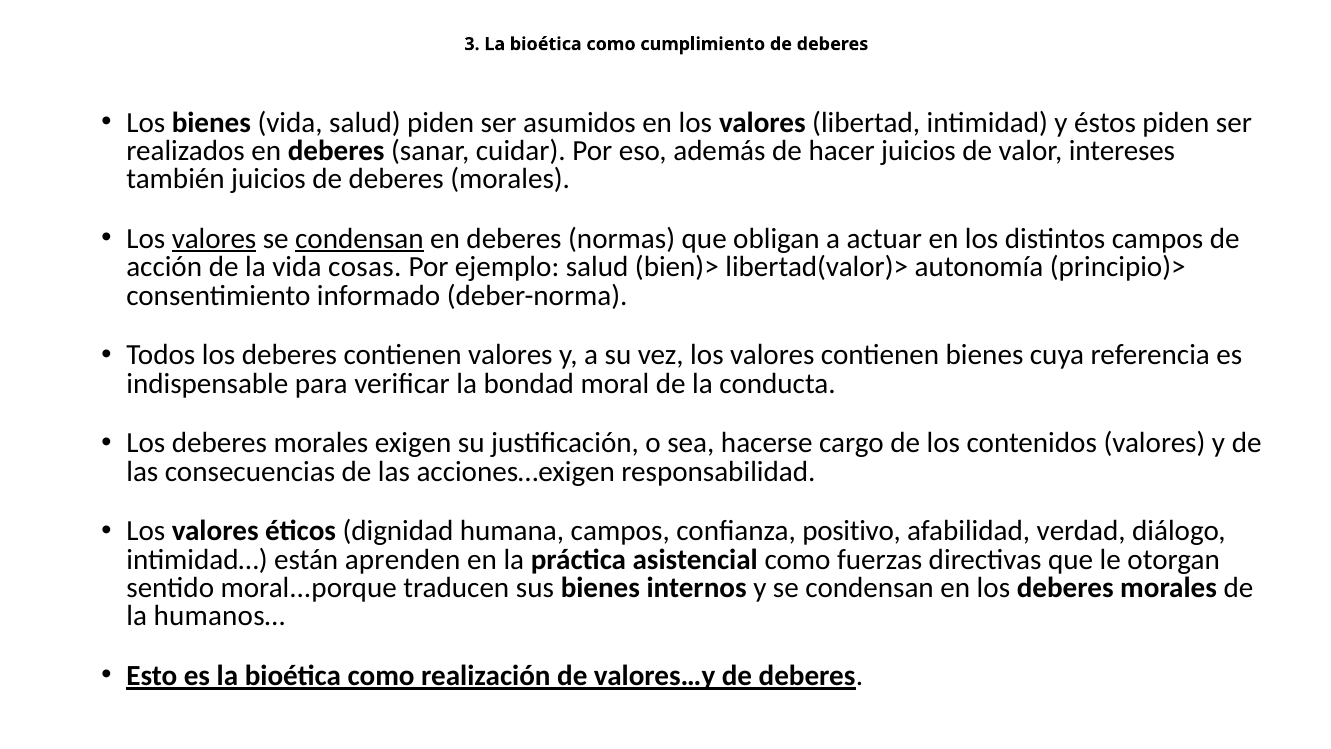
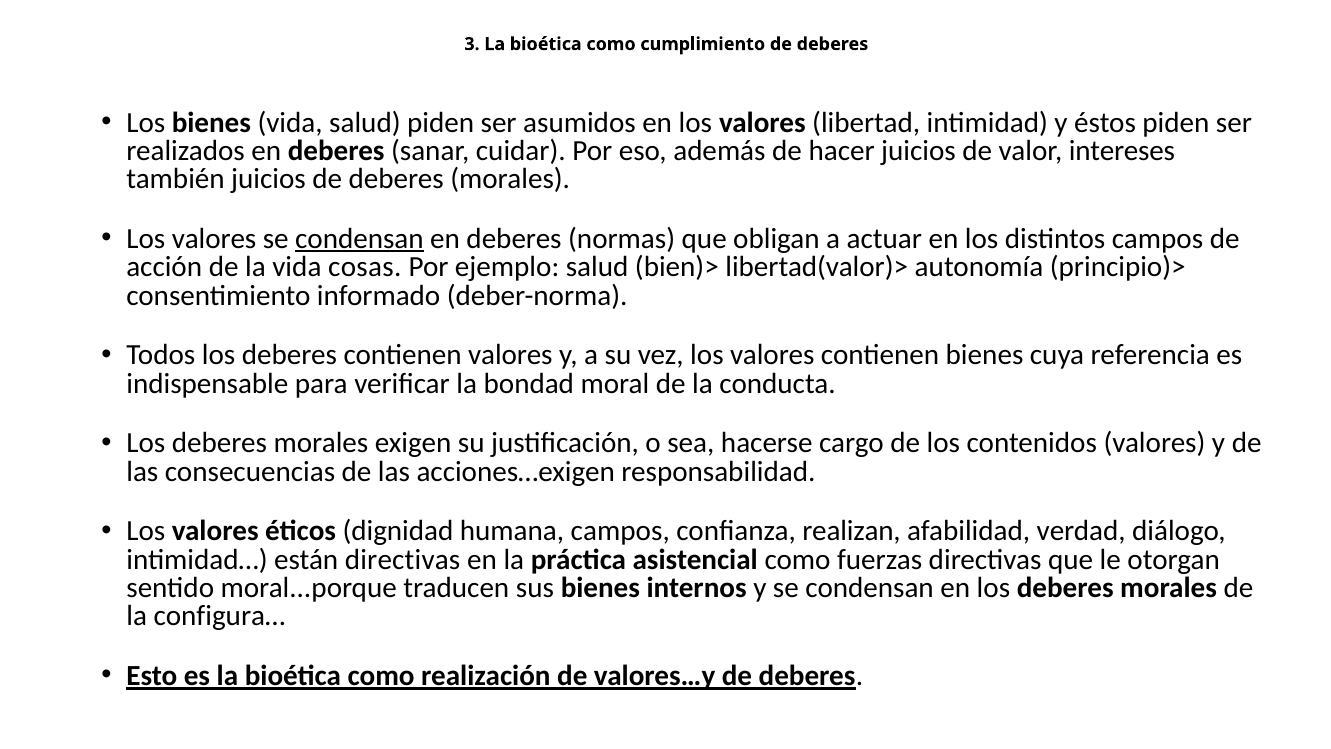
valores at (214, 239) underline: present -> none
positivo: positivo -> realizan
están aprenden: aprenden -> directivas
humanos…: humanos… -> configura…
